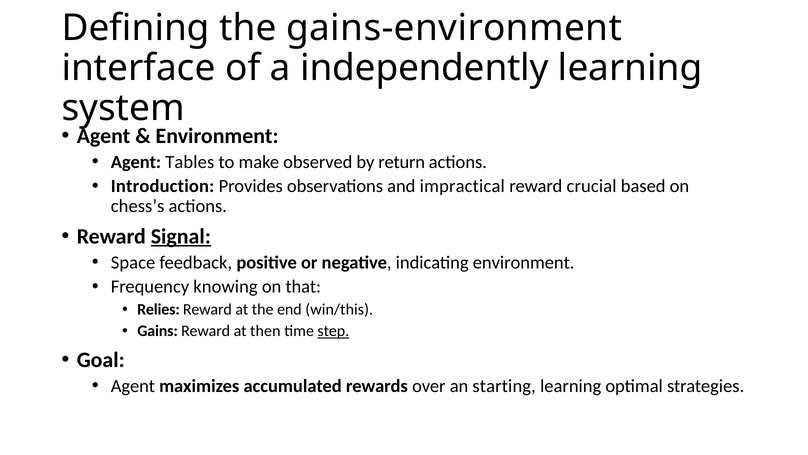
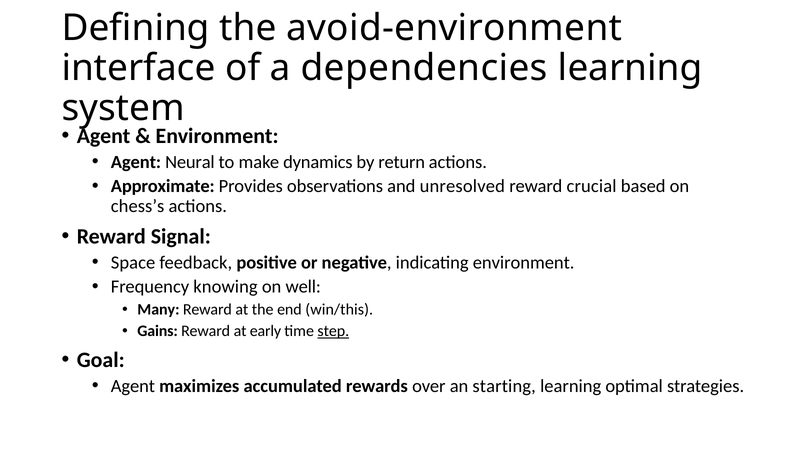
gains-environment: gains-environment -> avoid-environment
independently: independently -> dependencies
Tables: Tables -> Neural
observed: observed -> dynamics
Introduction: Introduction -> Approximate
impractical: impractical -> unresolved
Signal underline: present -> none
that: that -> well
Relies: Relies -> Many
then: then -> early
